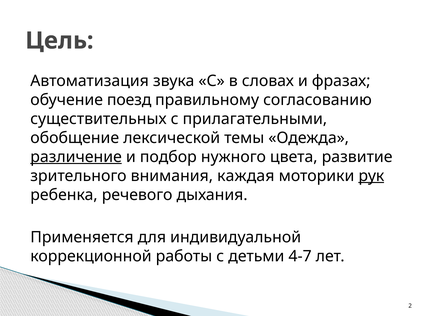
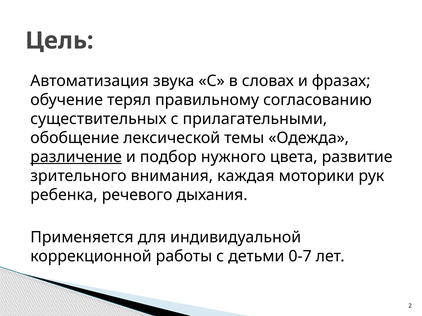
поезд: поезд -> терял
рук underline: present -> none
4-7: 4-7 -> 0-7
